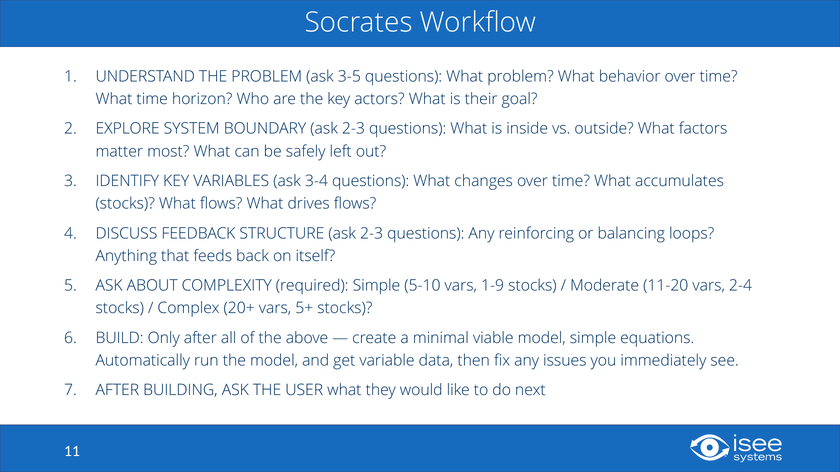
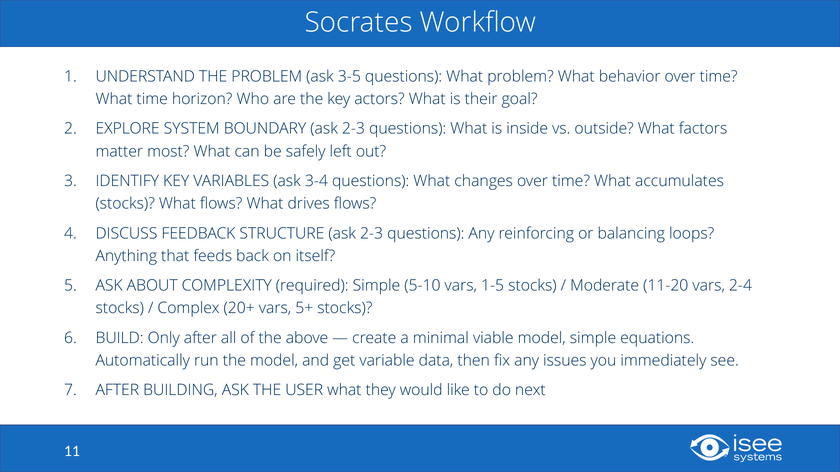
1-9: 1-9 -> 1-5
